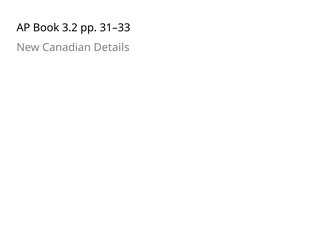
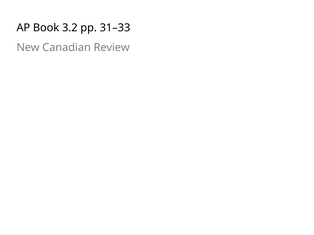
Details: Details -> Review
